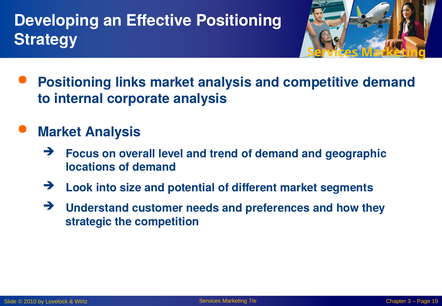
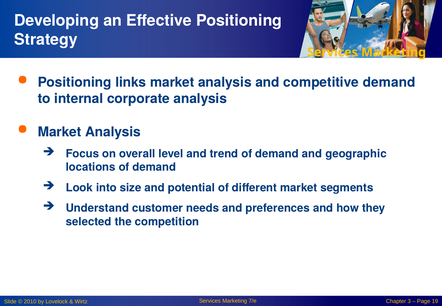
strategic: strategic -> selected
